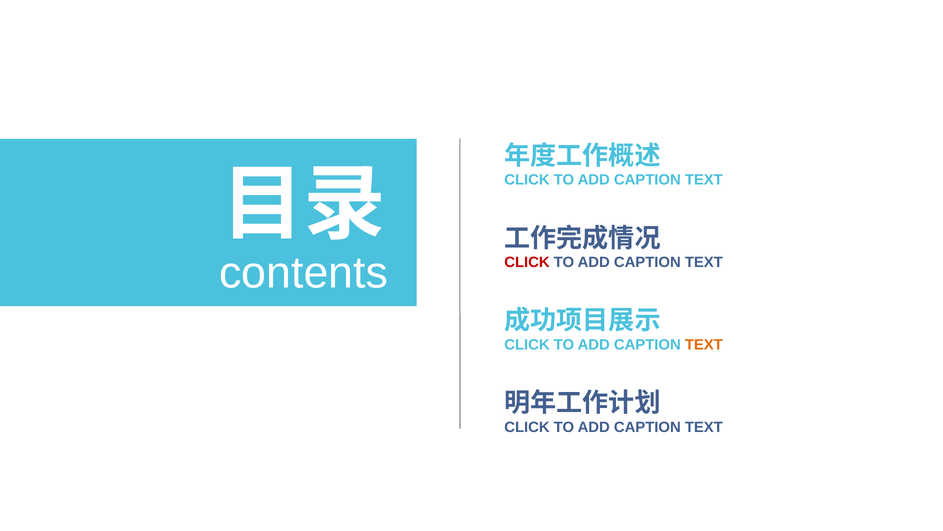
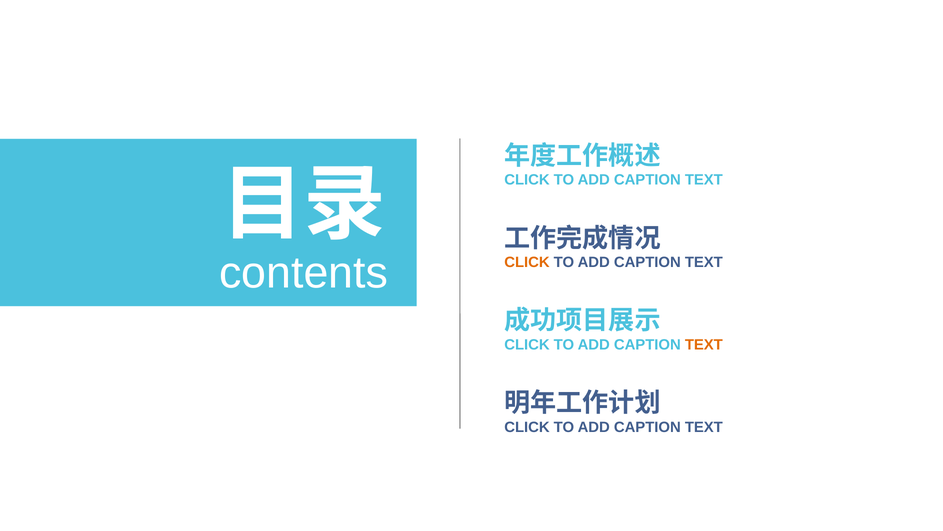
CLICK at (527, 262) colour: red -> orange
